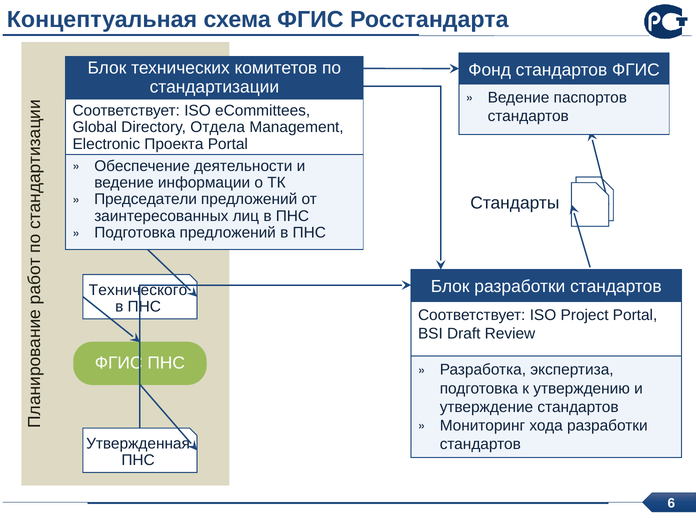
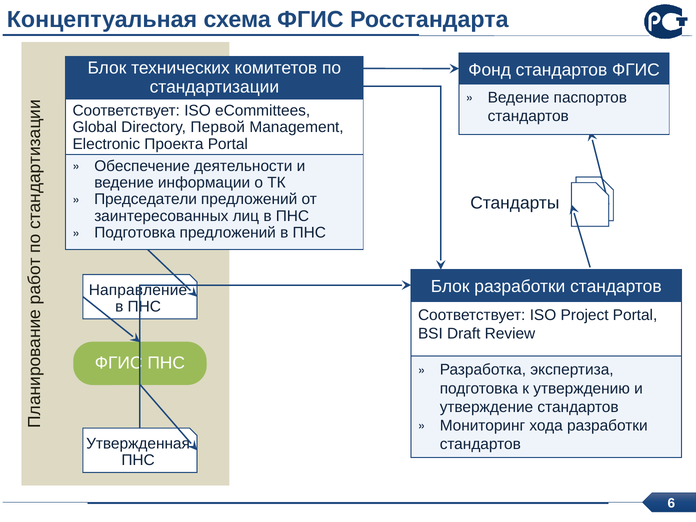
Отдела: Отдела -> Первой
Технического: Технического -> Направление
